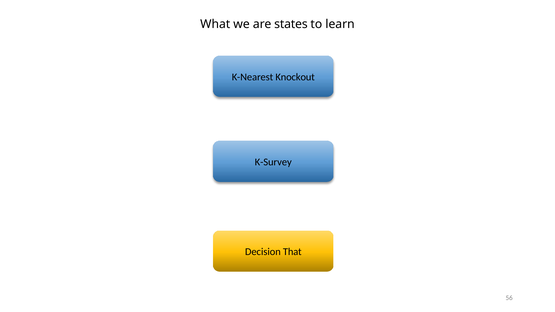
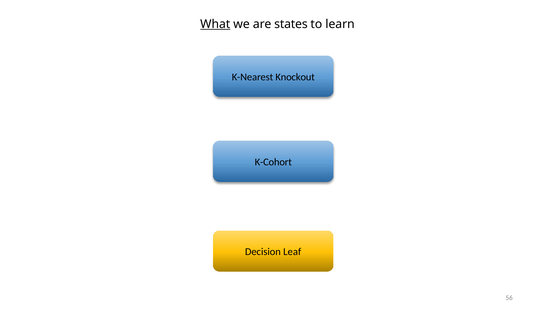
What underline: none -> present
K-Survey: K-Survey -> K-Cohort
That: That -> Leaf
